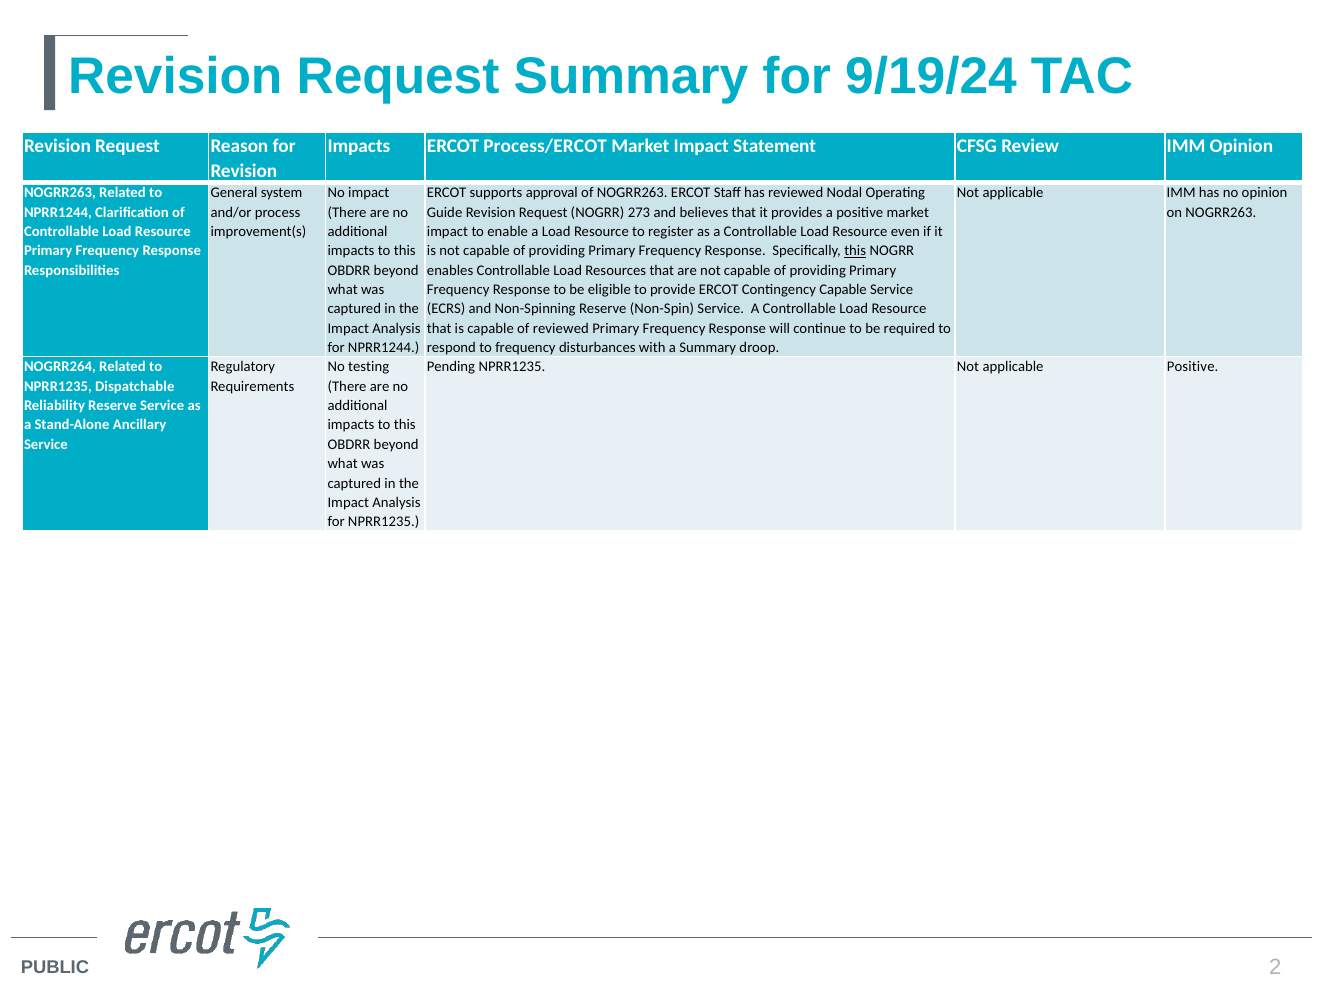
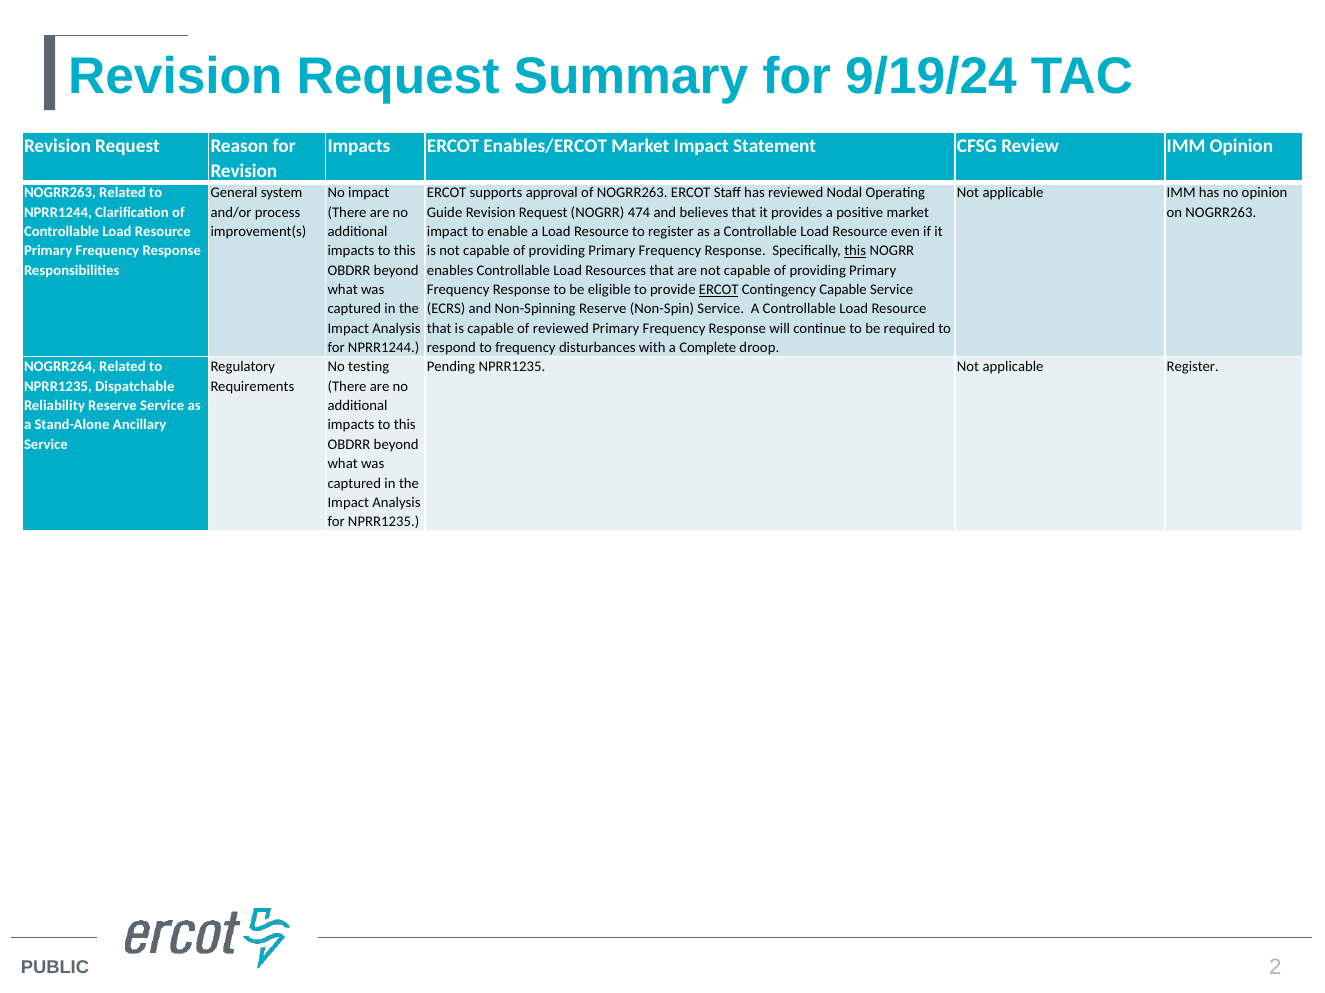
Process/ERCOT: Process/ERCOT -> Enables/ERCOT
273: 273 -> 474
ERCOT at (719, 290) underline: none -> present
a Summary: Summary -> Complete
applicable Positive: Positive -> Register
